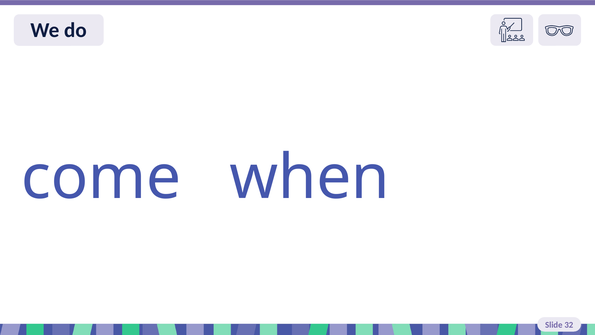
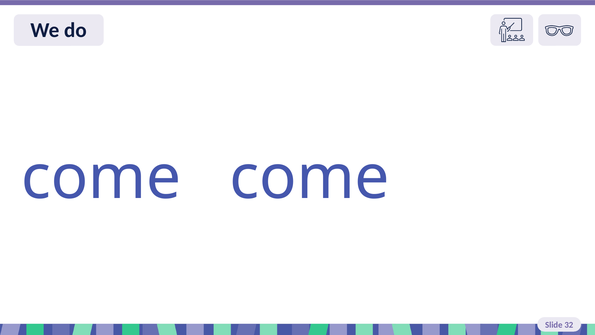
come when: when -> come
